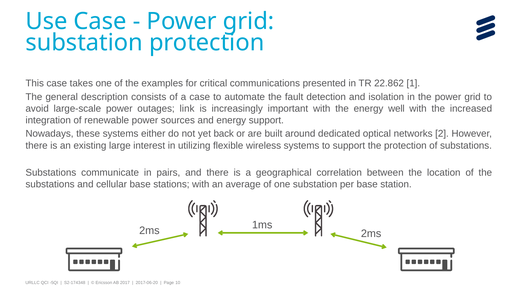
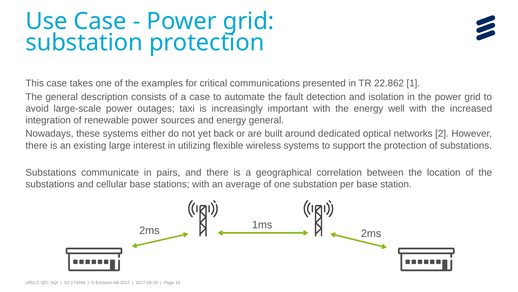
link: link -> taxi
energy support: support -> general
